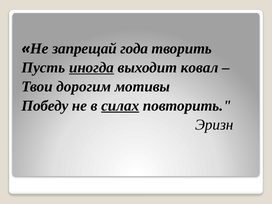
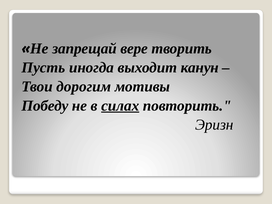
года: года -> вере
иногда underline: present -> none
ковал: ковал -> канун
